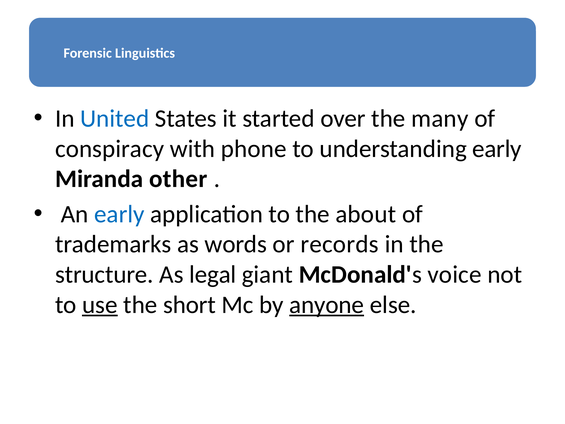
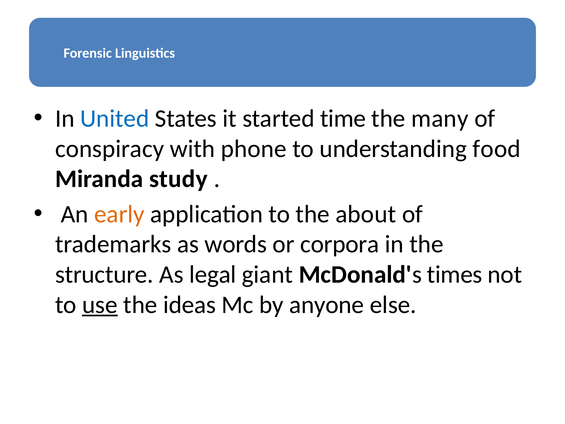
over: over -> time
understanding early: early -> food
other: other -> study
early at (119, 214) colour: blue -> orange
records: records -> corpora
voice: voice -> times
short: short -> ideas
anyone underline: present -> none
